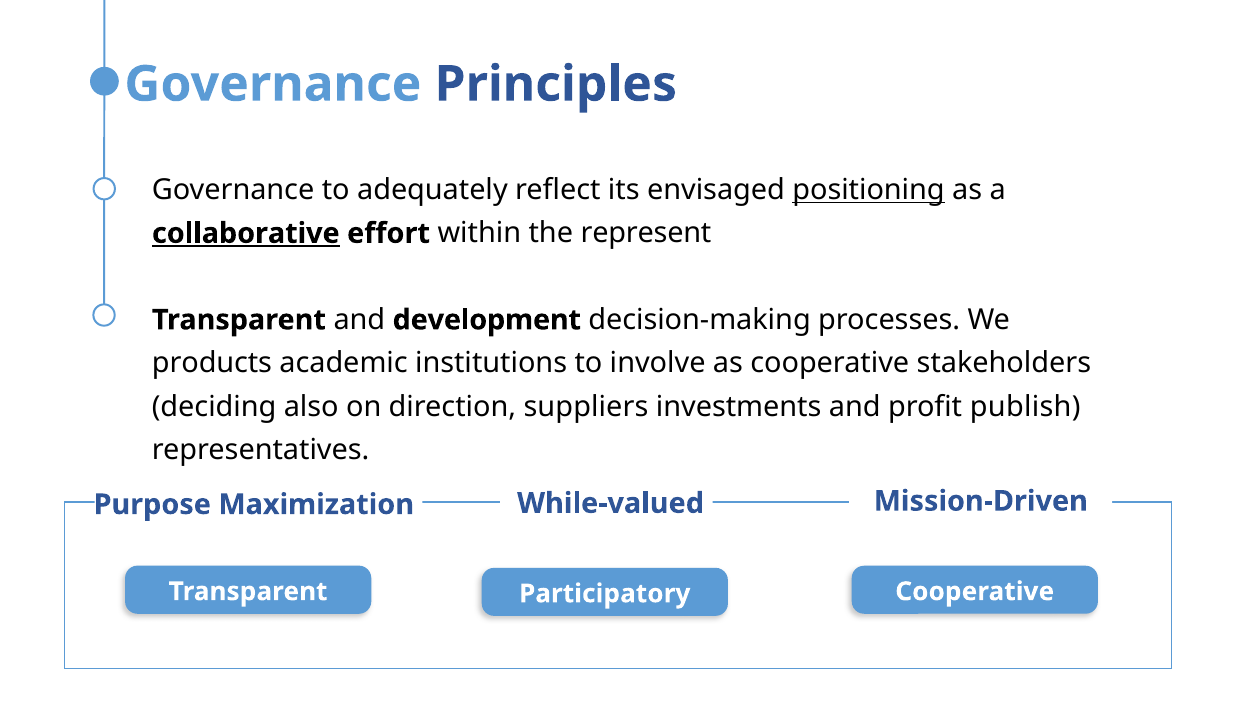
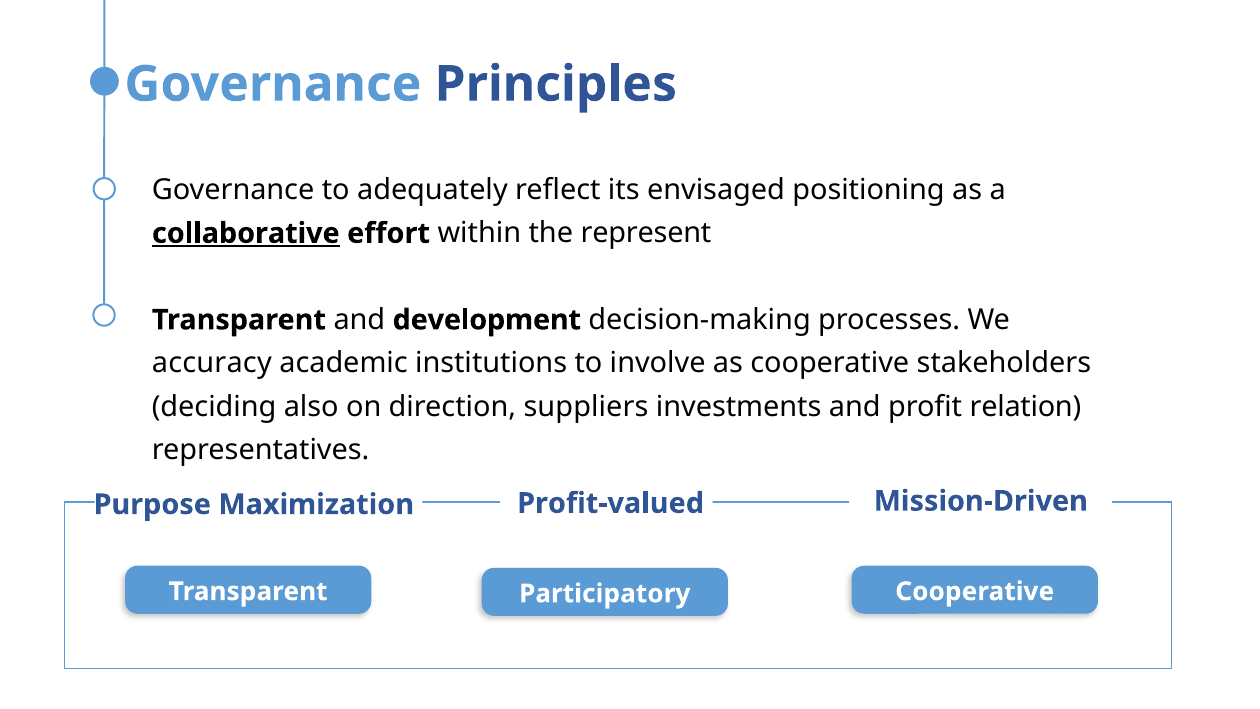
positioning underline: present -> none
products: products -> accuracy
publish: publish -> relation
While-valued: While-valued -> Profit-valued
